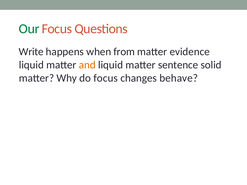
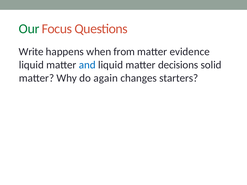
and colour: orange -> blue
sentence: sentence -> decisions
do focus: focus -> again
behave: behave -> starters
